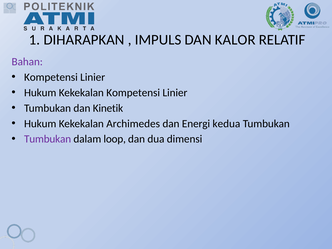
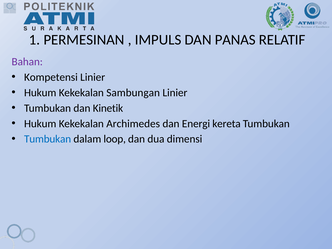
DIHARAPKAN: DIHARAPKAN -> PERMESINAN
KALOR: KALOR -> PANAS
Kekekalan Kompetensi: Kompetensi -> Sambungan
kedua: kedua -> kereta
Tumbukan at (48, 139) colour: purple -> blue
